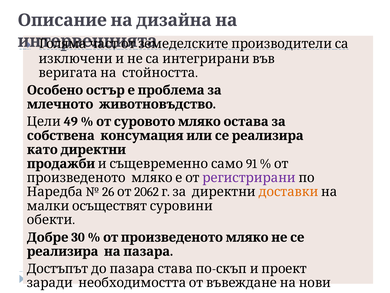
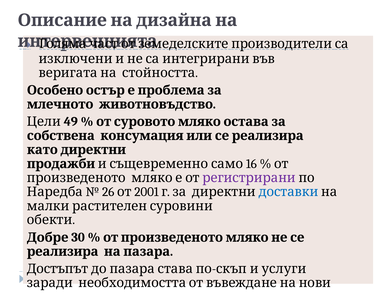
91: 91 -> 16
2062: 2062 -> 2001
доставки colour: orange -> blue
осъществят: осъществят -> растителен
проект: проект -> услуги
